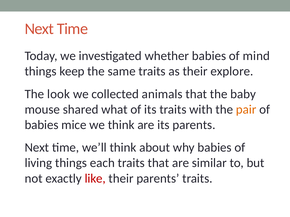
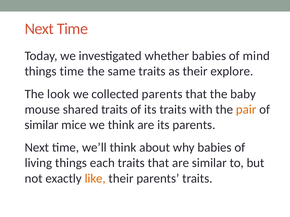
things keep: keep -> time
collected animals: animals -> parents
shared what: what -> traits
babies at (42, 125): babies -> similar
like colour: red -> orange
